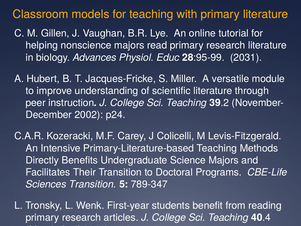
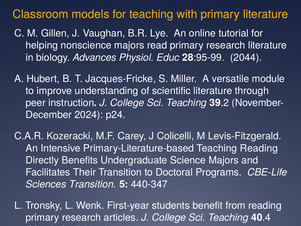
2031: 2031 -> 2044
2002: 2002 -> 2024
Teaching Methods: Methods -> Reading
789-347: 789-347 -> 440-347
